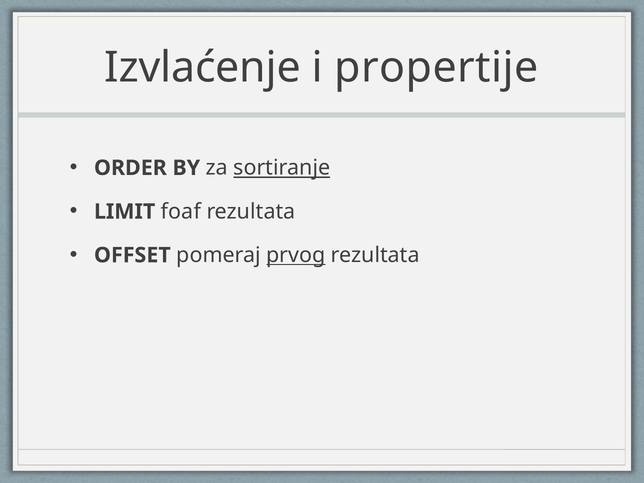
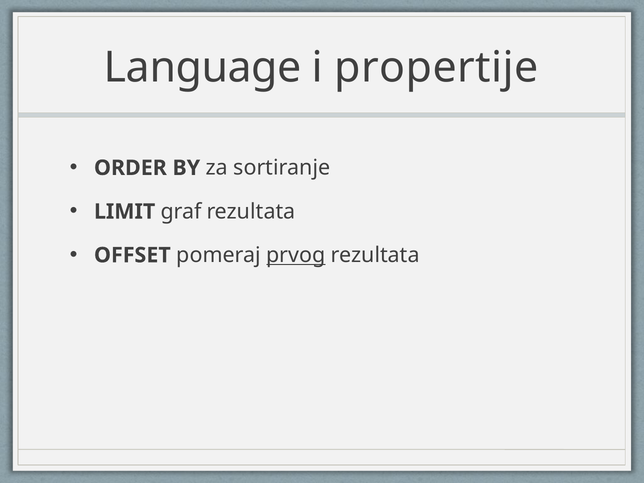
Izvlaćenje: Izvlaćenje -> Language
sortiranje underline: present -> none
foaf: foaf -> graf
